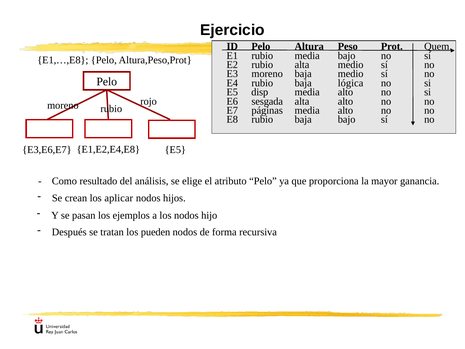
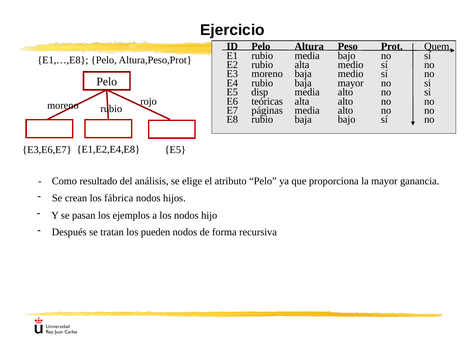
baja lógica: lógica -> mayor
sesgada: sesgada -> teóricas
aplicar: aplicar -> fábrica
